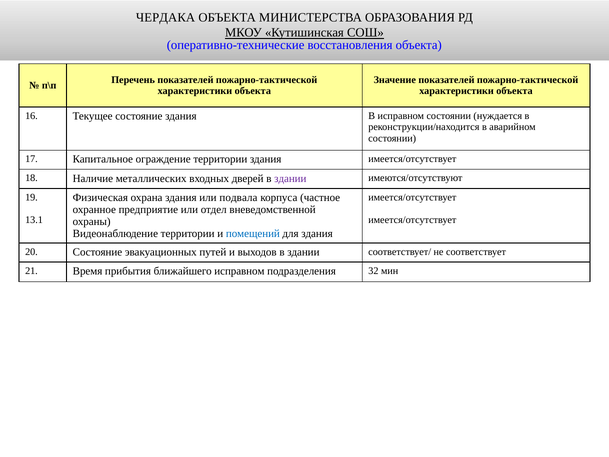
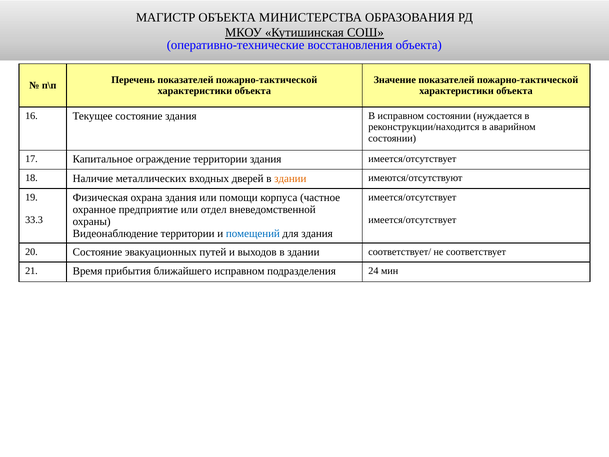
ЧЕРДАКА: ЧЕРДАКА -> МАГИСТР
здании at (290, 178) colour: purple -> orange
подвала: подвала -> помощи
13.1: 13.1 -> 33.3
32: 32 -> 24
